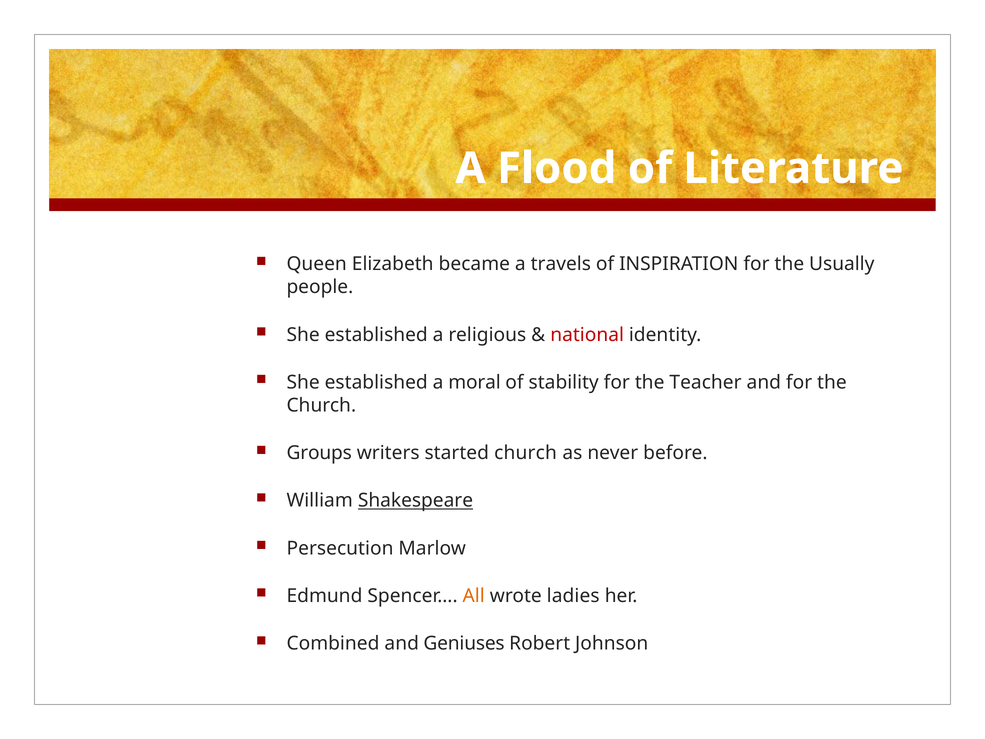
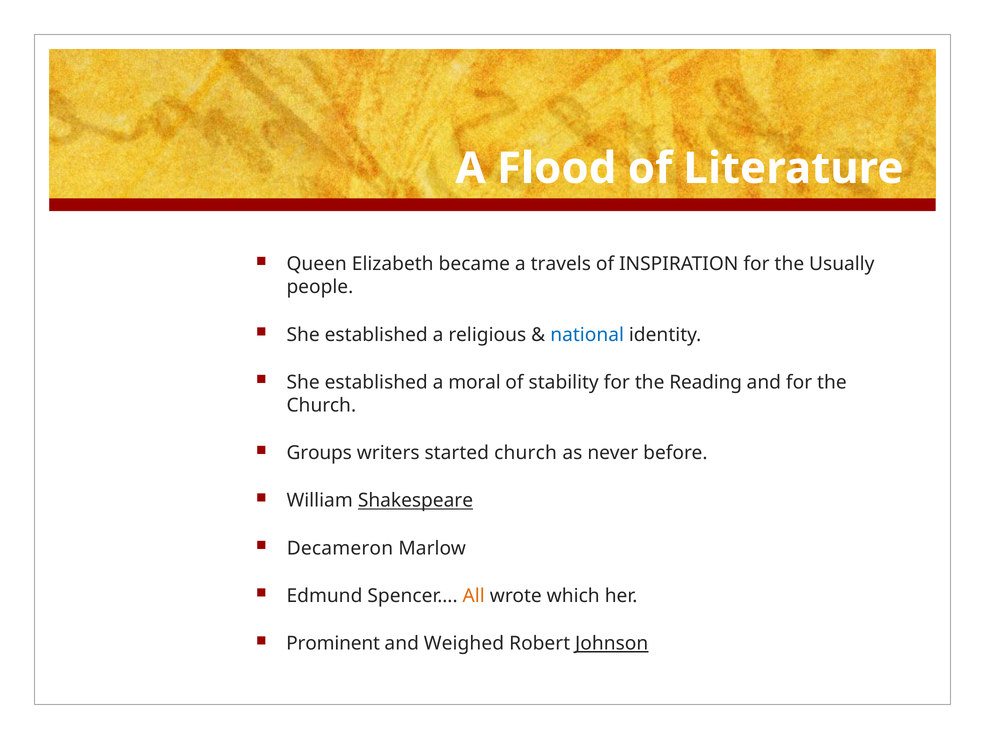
national colour: red -> blue
Teacher: Teacher -> Reading
Persecution: Persecution -> Decameron
ladies: ladies -> which
Combined: Combined -> Prominent
Geniuses: Geniuses -> Weighed
Johnson underline: none -> present
